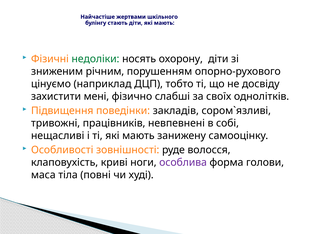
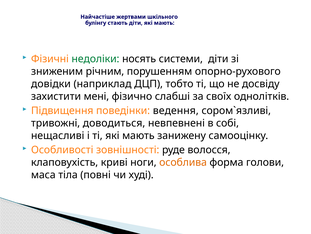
охорону: охорону -> системи
цінуємо: цінуємо -> довідки
закладів: закладів -> ведення
працівників: працівників -> доводиться
особлива colour: purple -> orange
